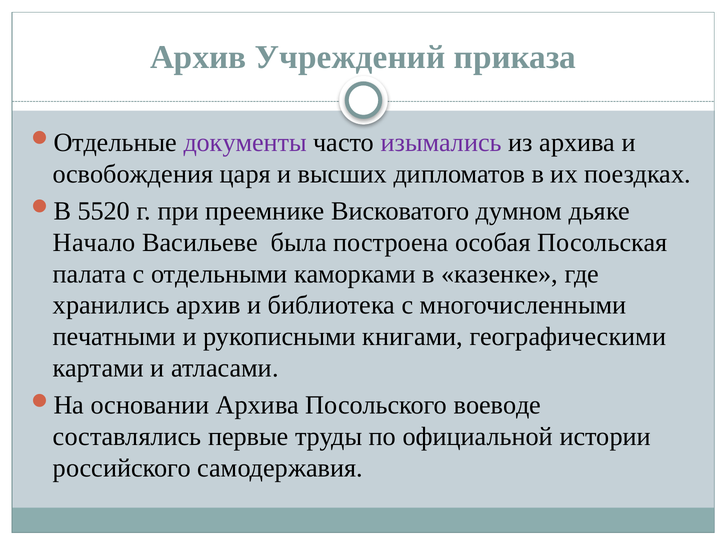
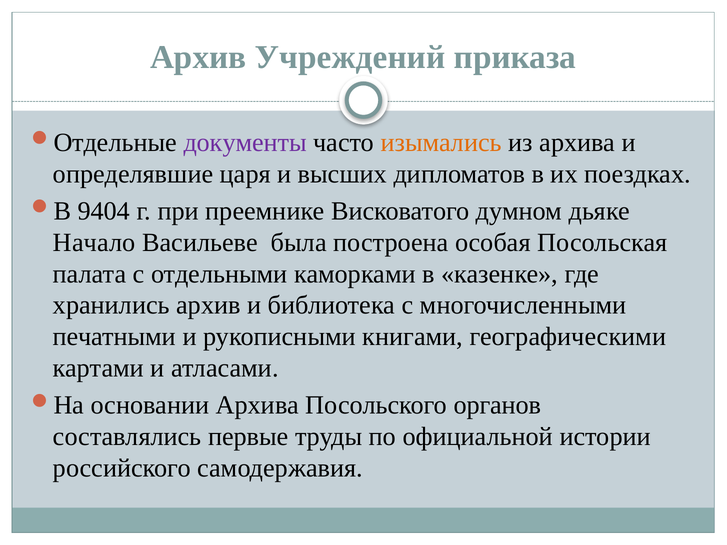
изымались colour: purple -> orange
освобождения: освобождения -> определявшие
5520: 5520 -> 9404
воеводе: воеводе -> органов
